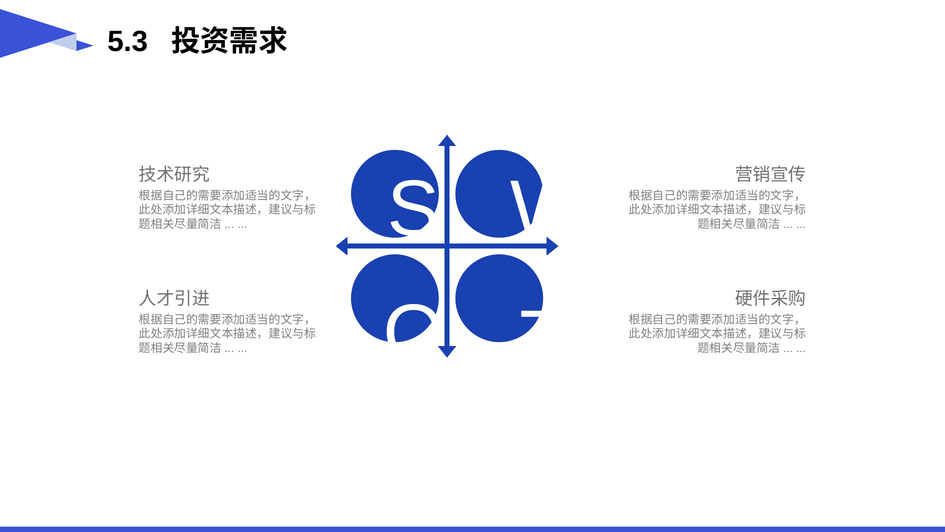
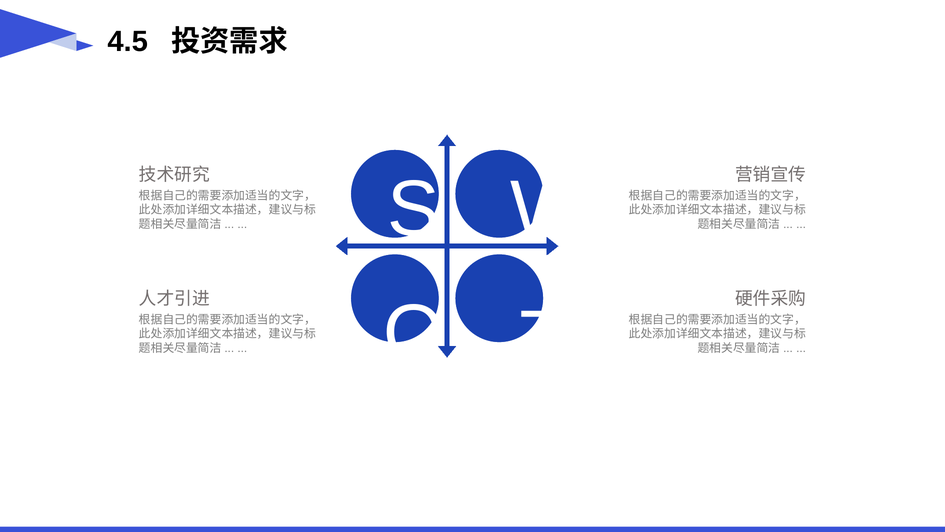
5.3: 5.3 -> 4.5
